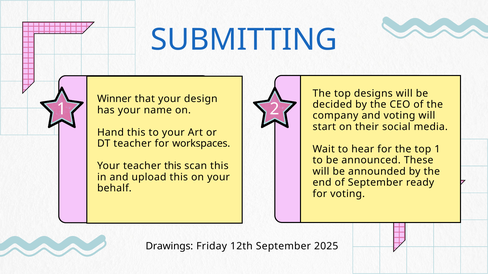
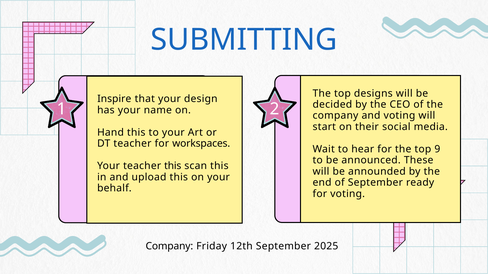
Winner: Winner -> Inspire
top 1: 1 -> 9
Drawings at (169, 246): Drawings -> Company
